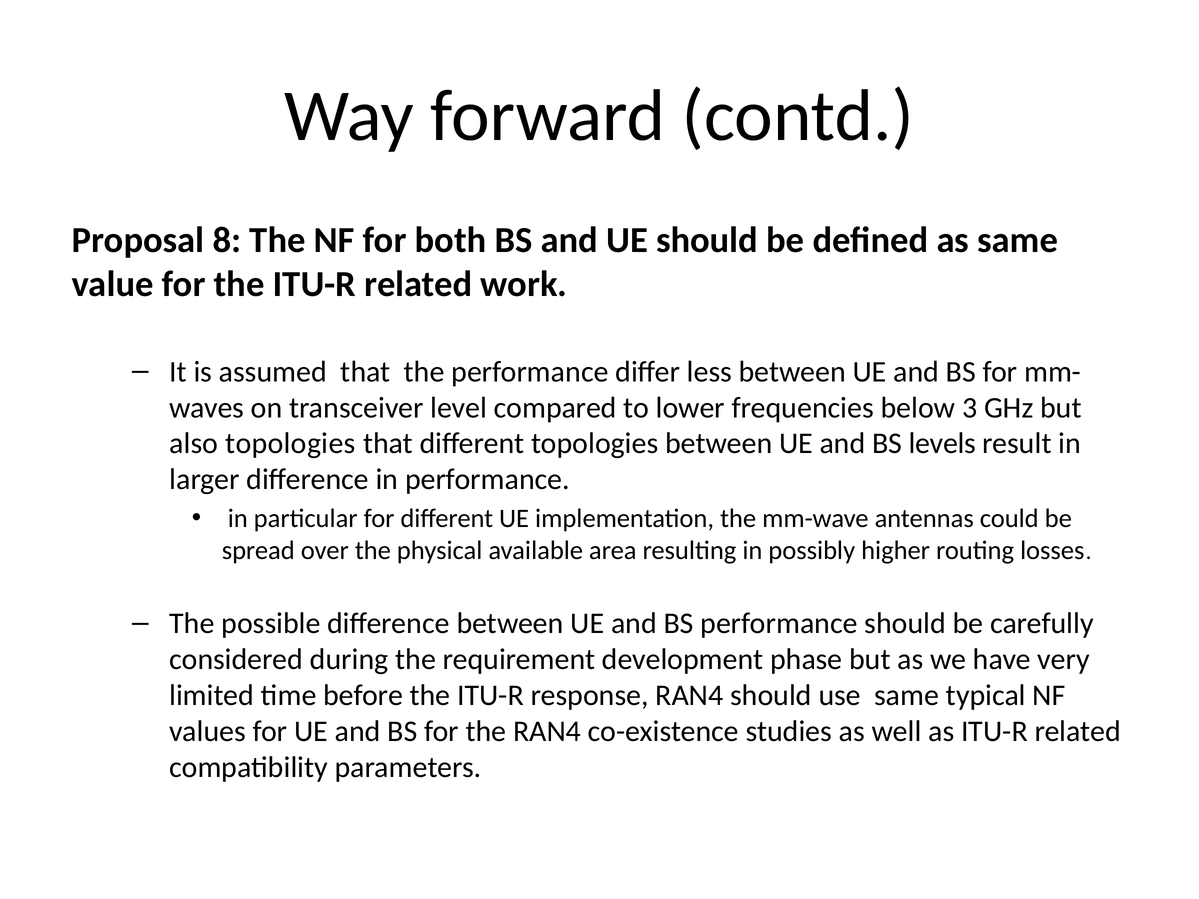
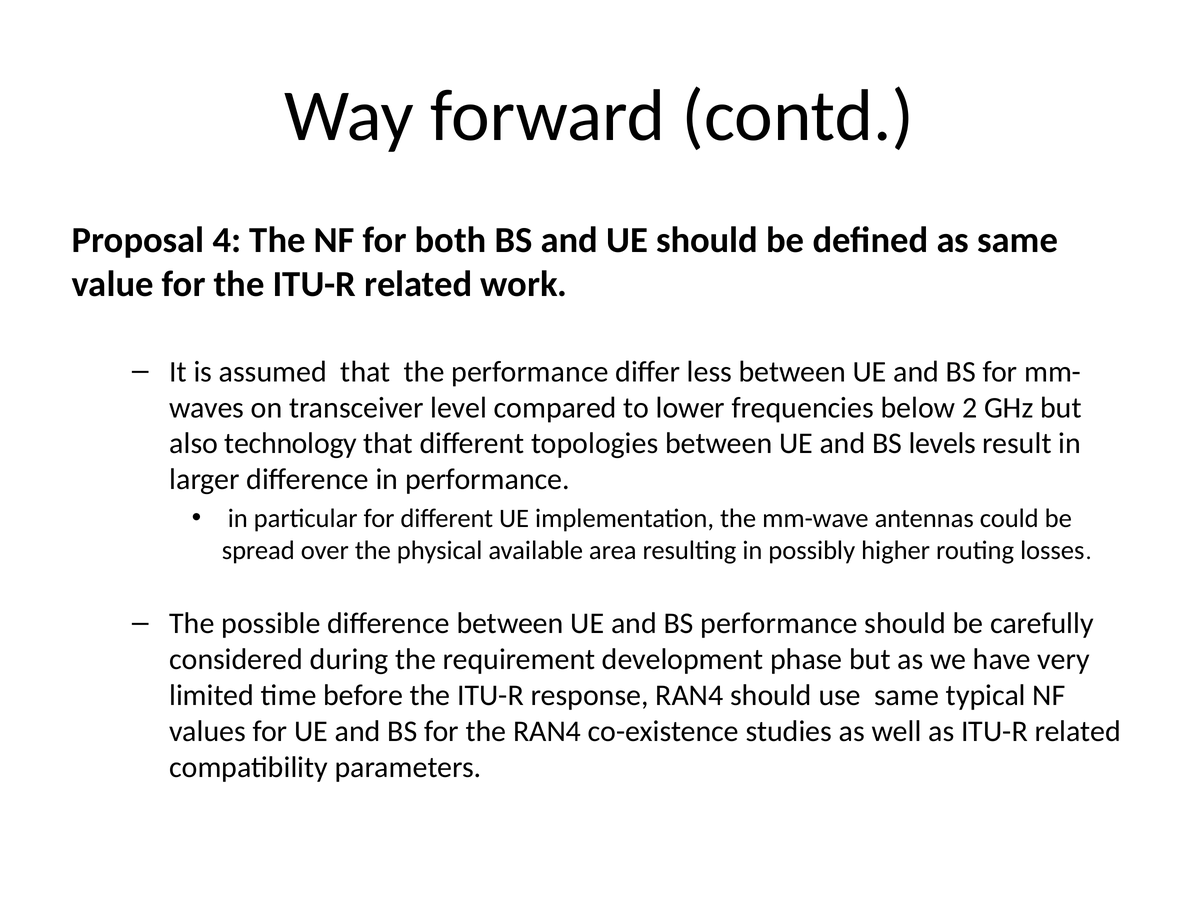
8: 8 -> 4
3: 3 -> 2
also topologies: topologies -> technology
